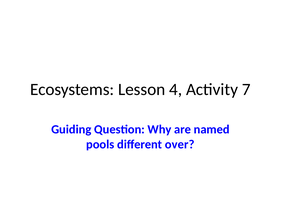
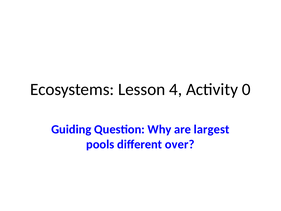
7: 7 -> 0
named: named -> largest
